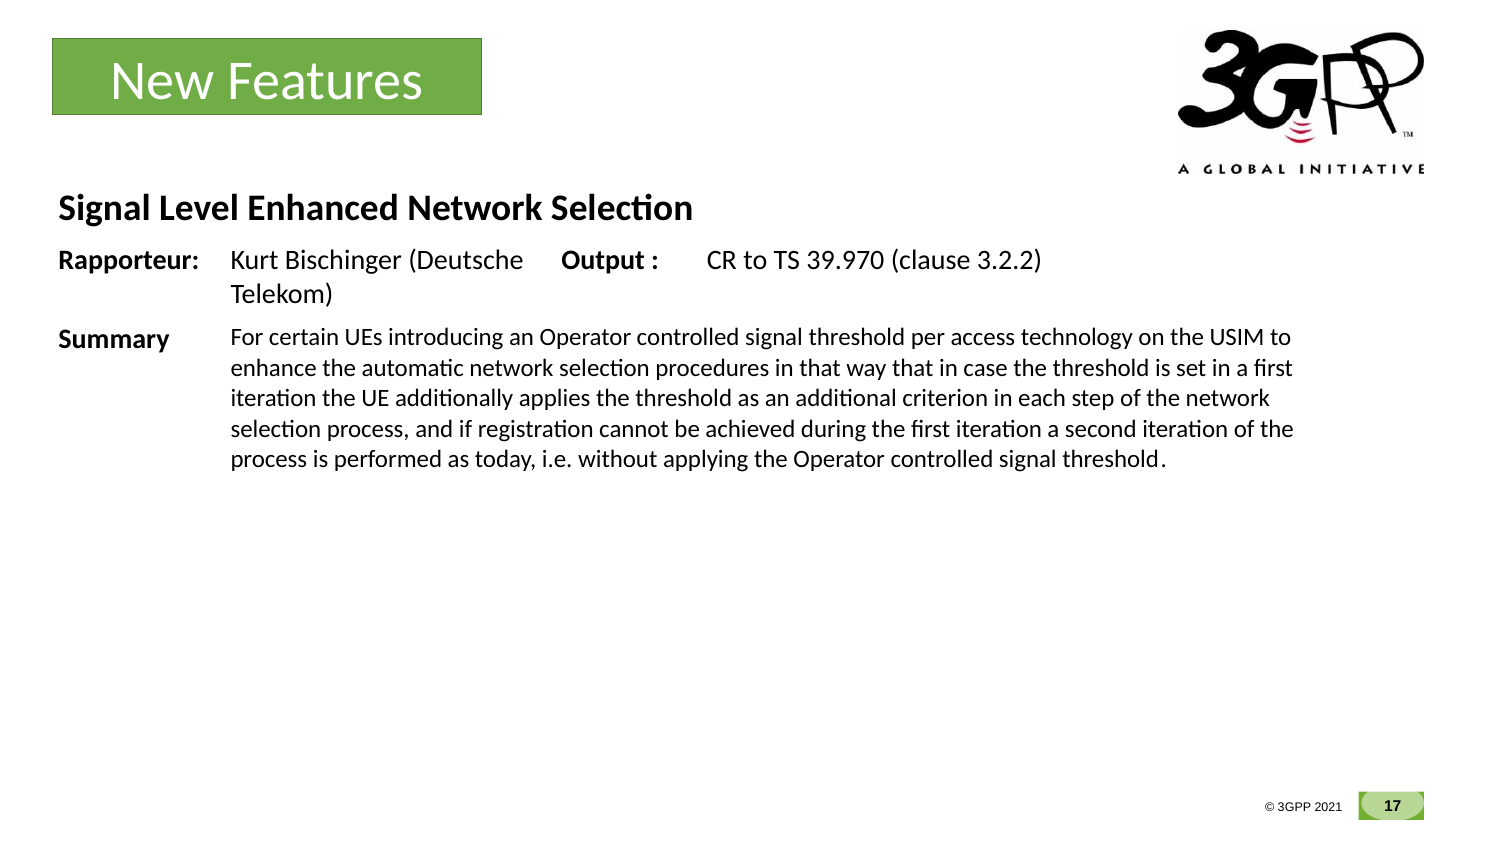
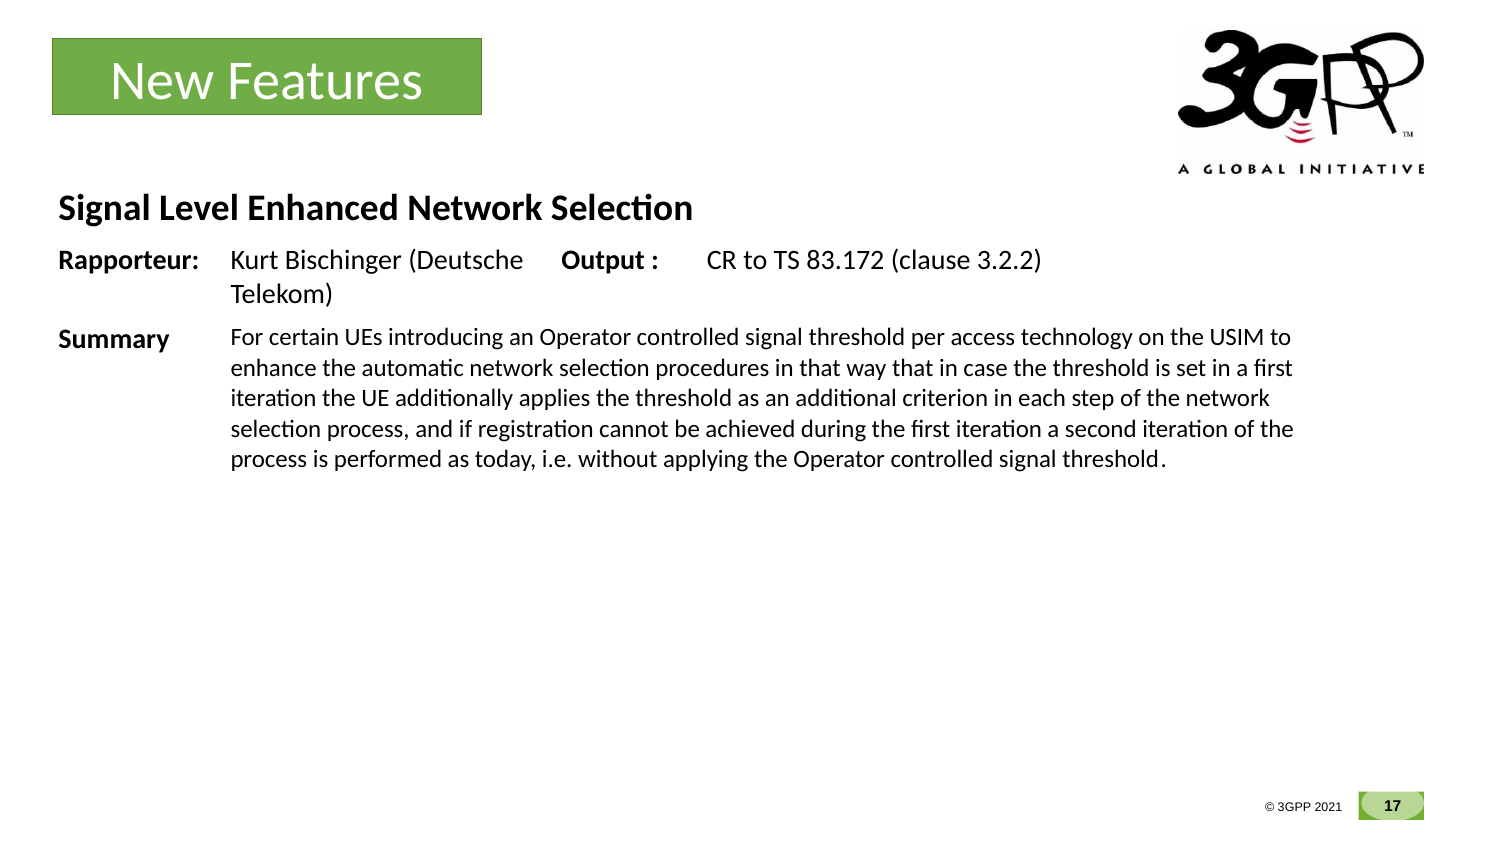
39.970: 39.970 -> 83.172
